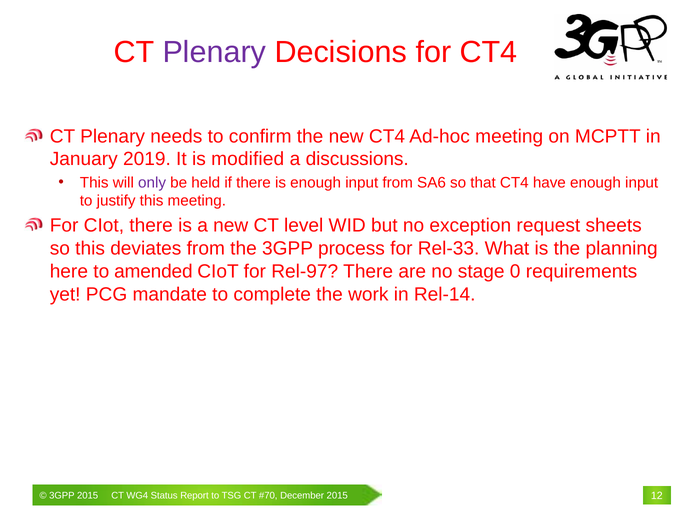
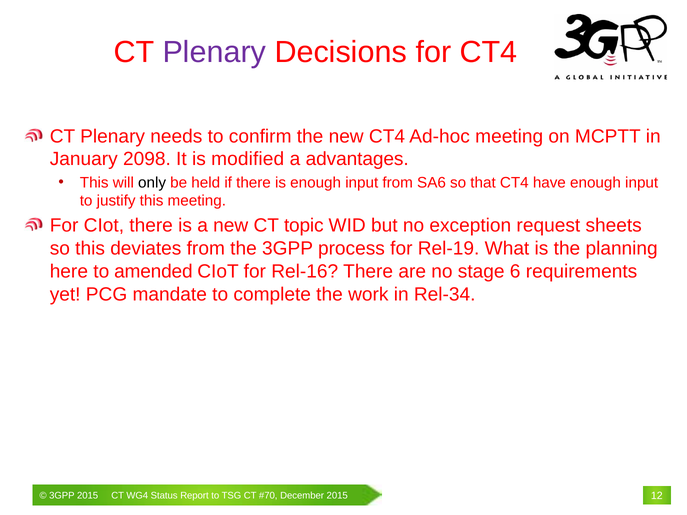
2019: 2019 -> 2098
discussions: discussions -> advantages
only colour: purple -> black
level: level -> topic
Rel-33: Rel-33 -> Rel-19
Rel-97: Rel-97 -> Rel-16
0: 0 -> 6
Rel-14: Rel-14 -> Rel-34
